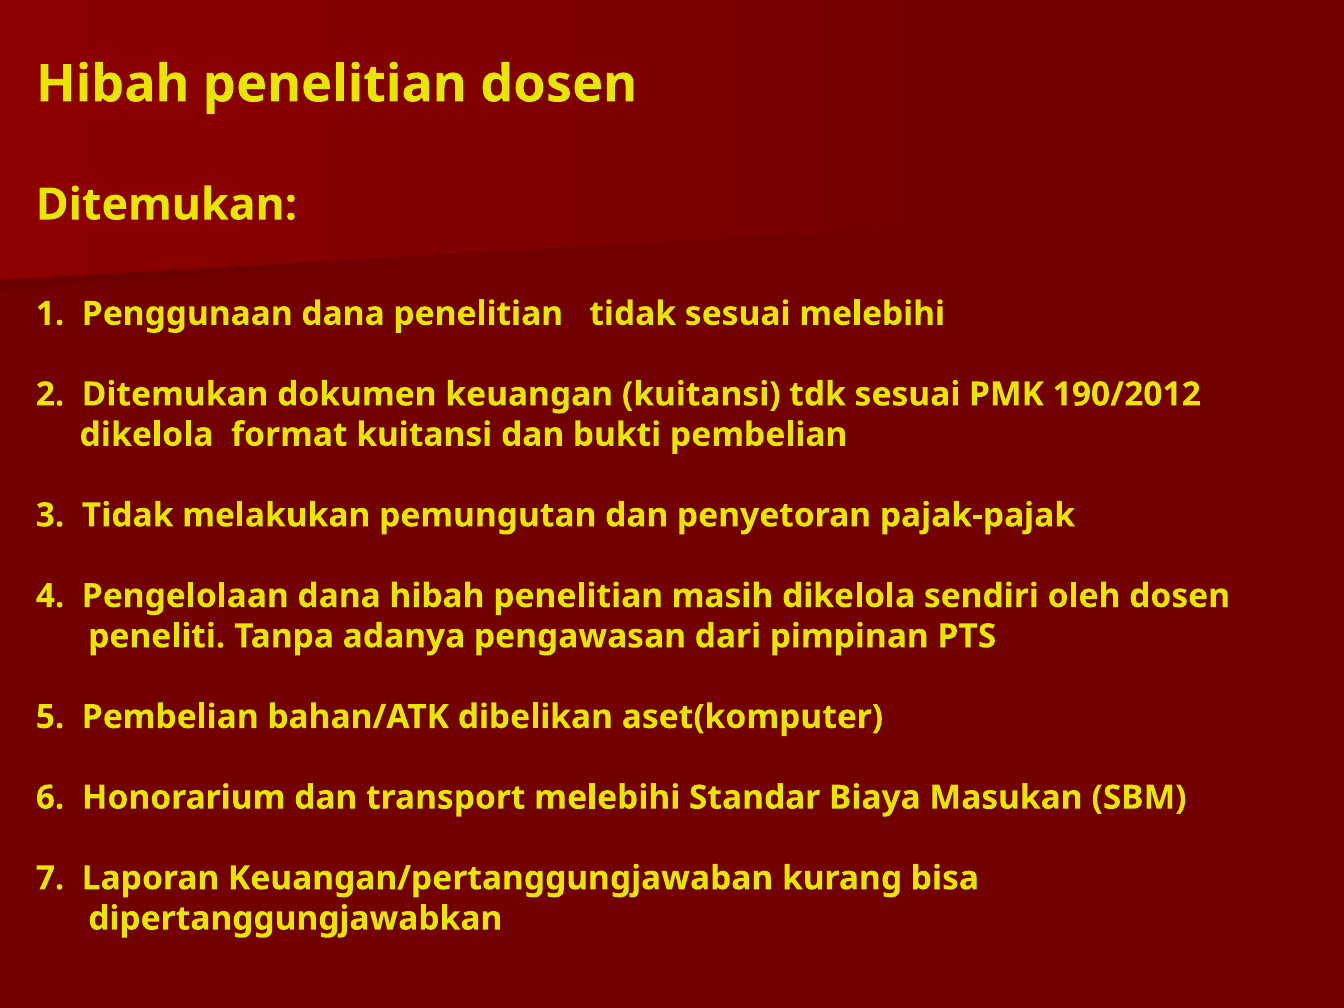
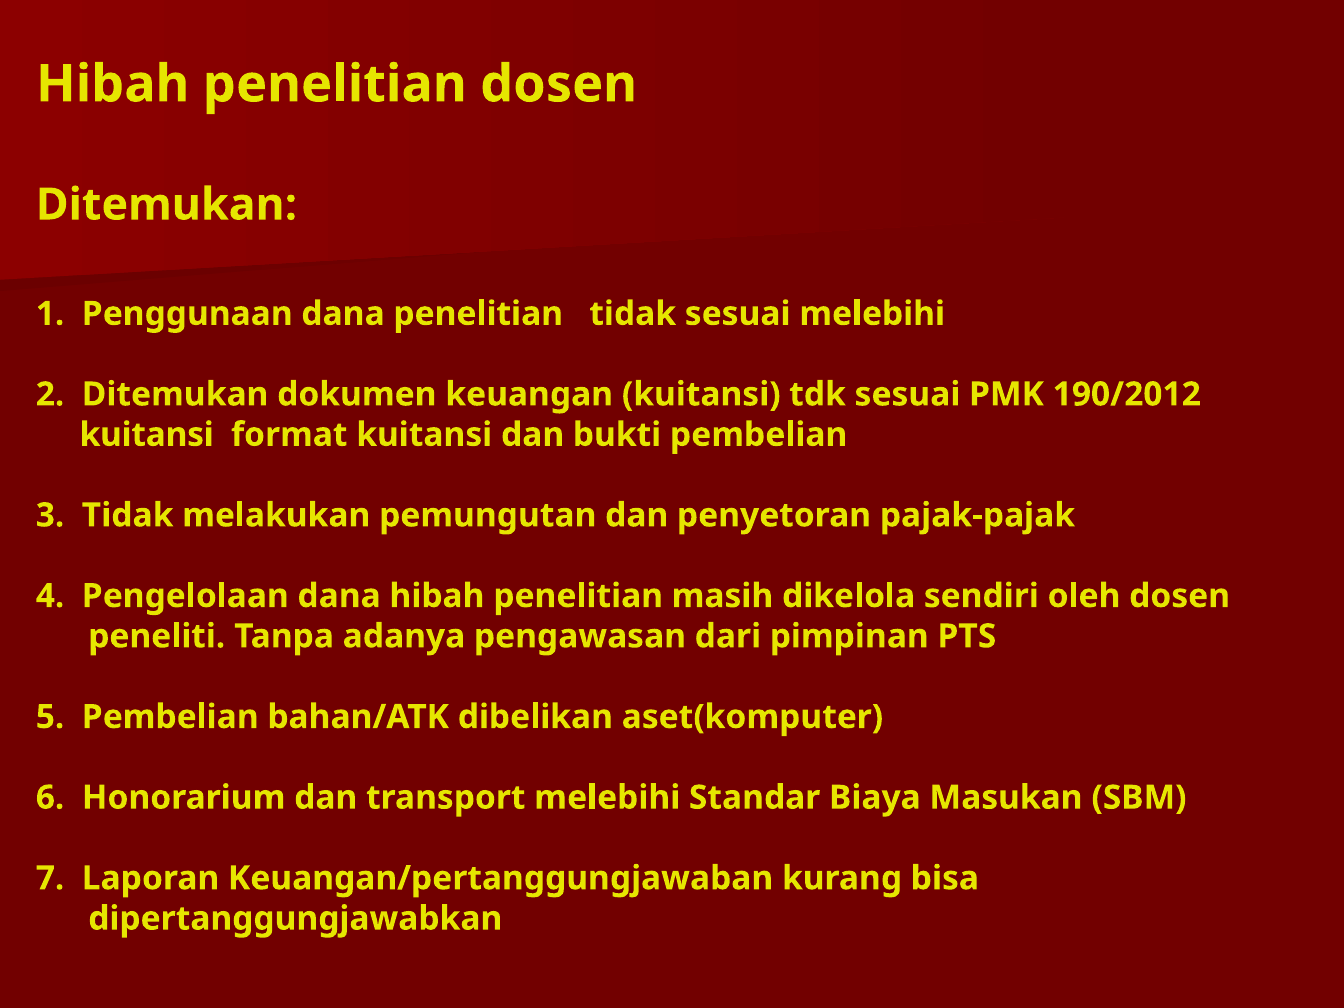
dikelola at (146, 435): dikelola -> kuitansi
